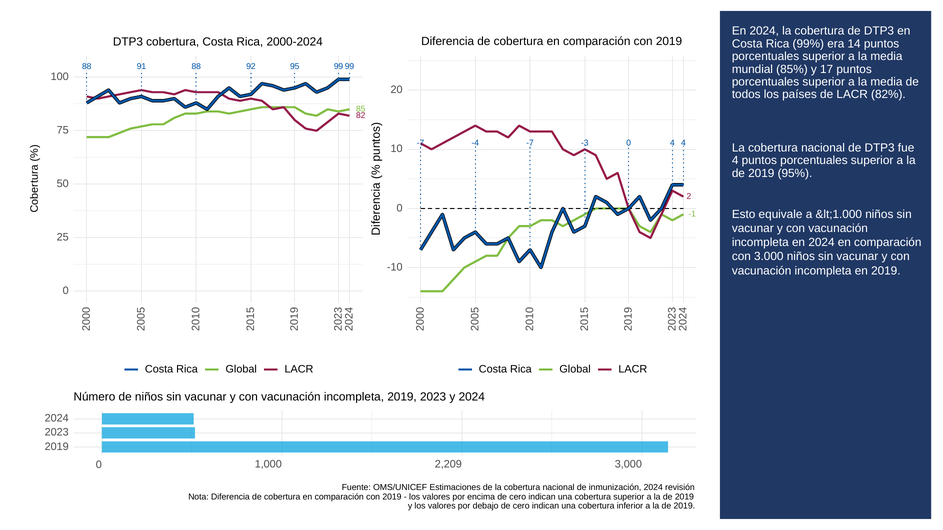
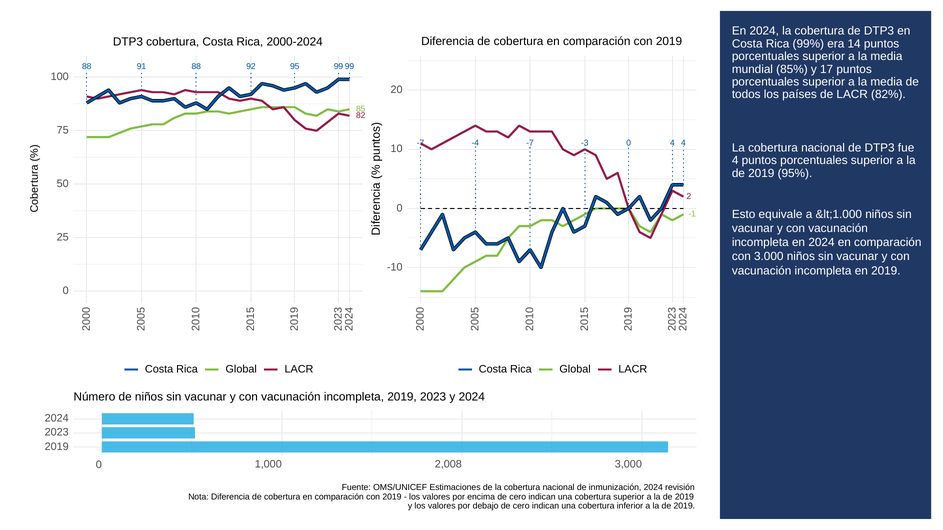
2,209: 2,209 -> 2,008
